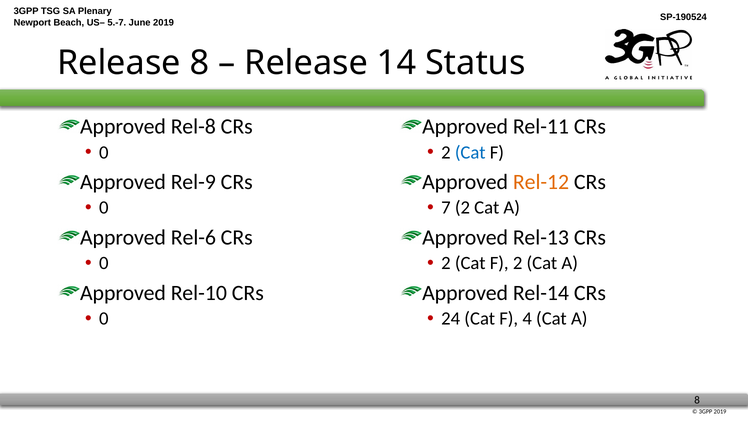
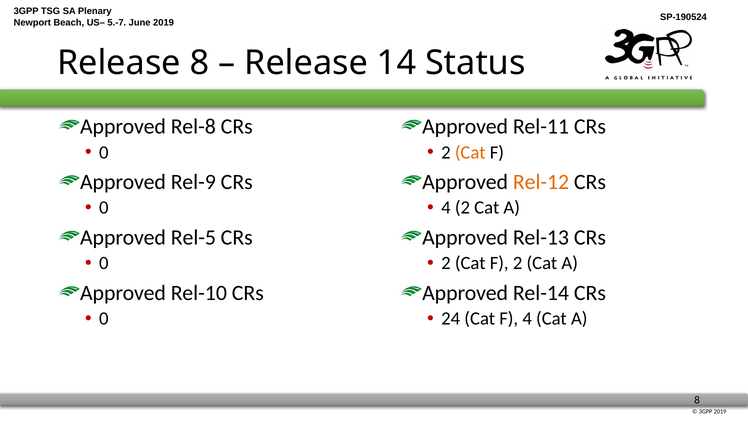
Cat at (470, 152) colour: blue -> orange
7 at (446, 208): 7 -> 4
Rel-6: Rel-6 -> Rel-5
